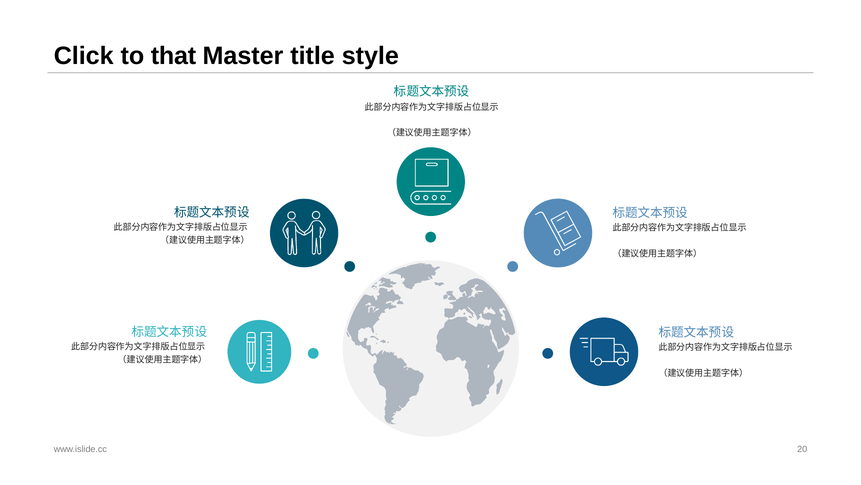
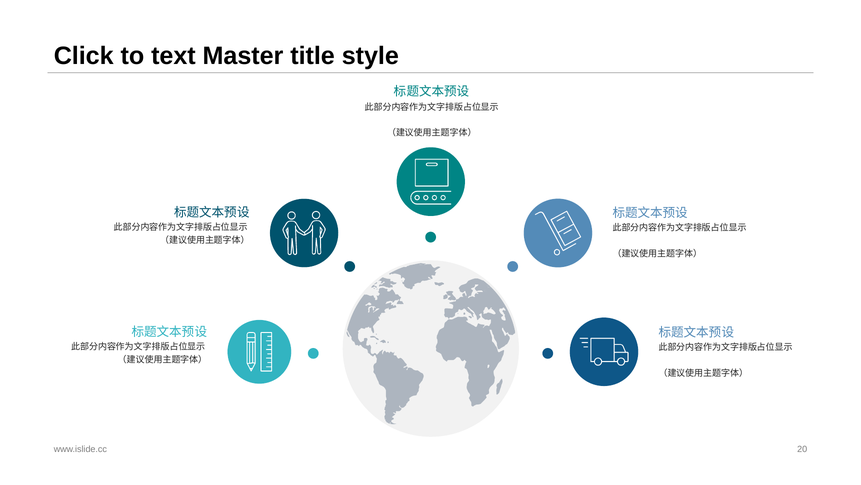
that: that -> text
